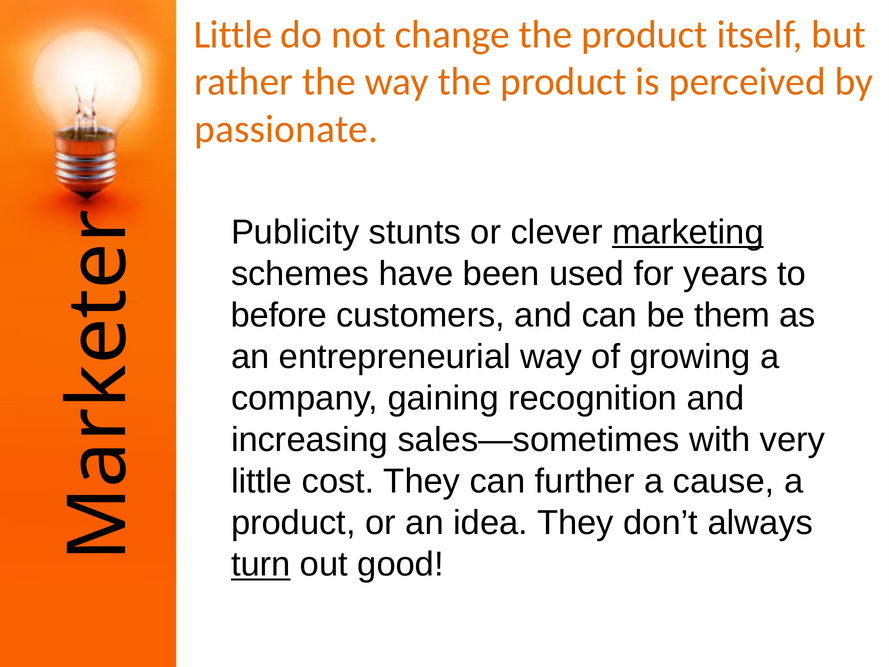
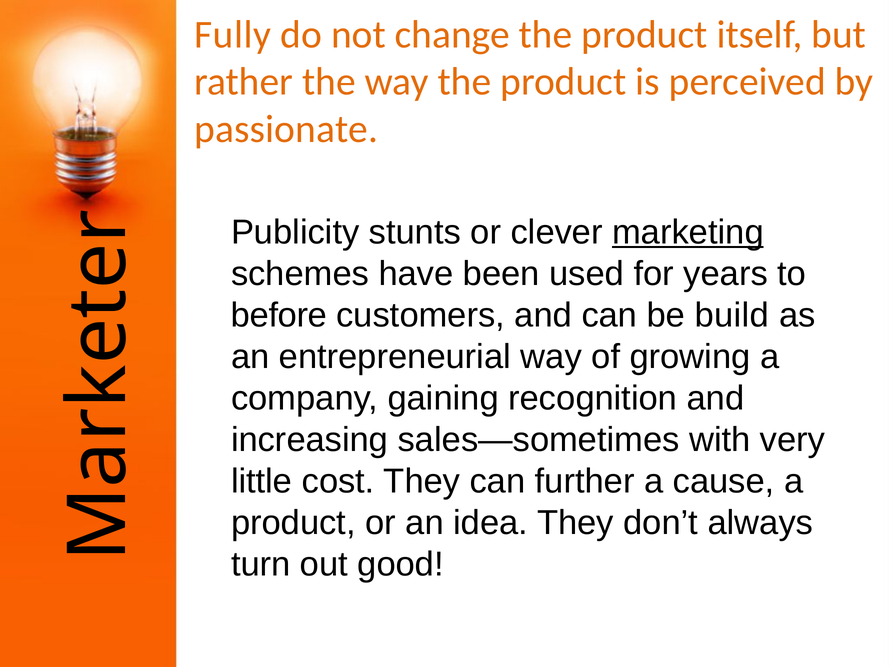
Little at (233, 34): Little -> Fully
them: them -> build
turn underline: present -> none
